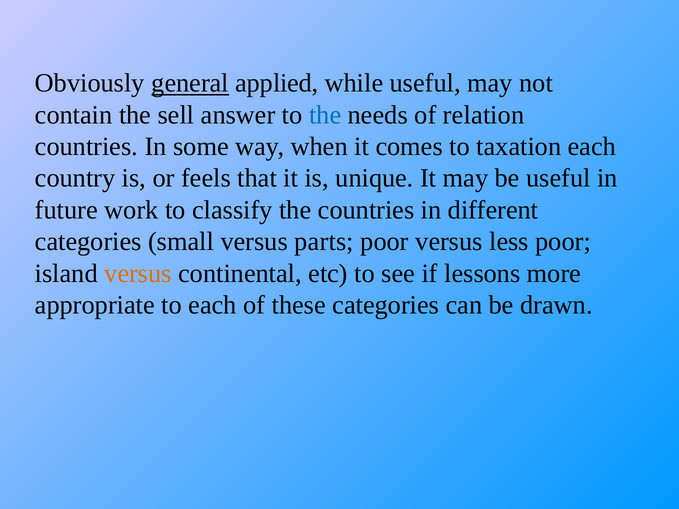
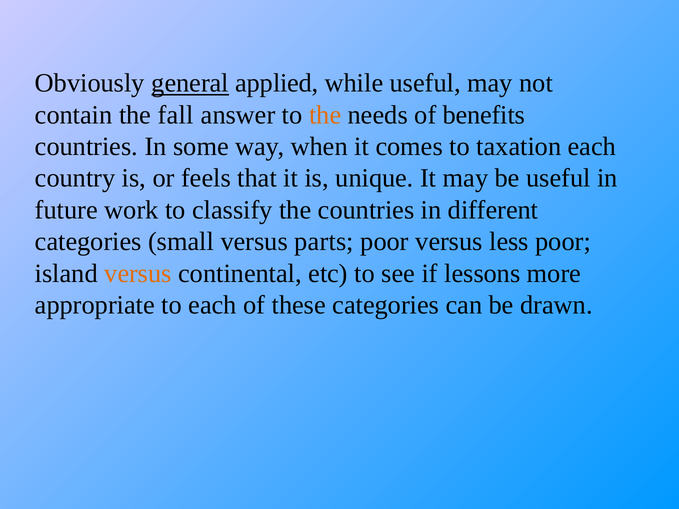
sell: sell -> fall
the at (325, 115) colour: blue -> orange
relation: relation -> benefits
